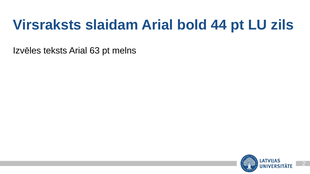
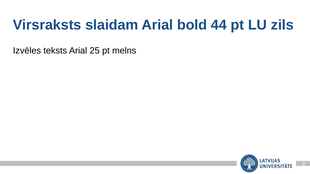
63: 63 -> 25
